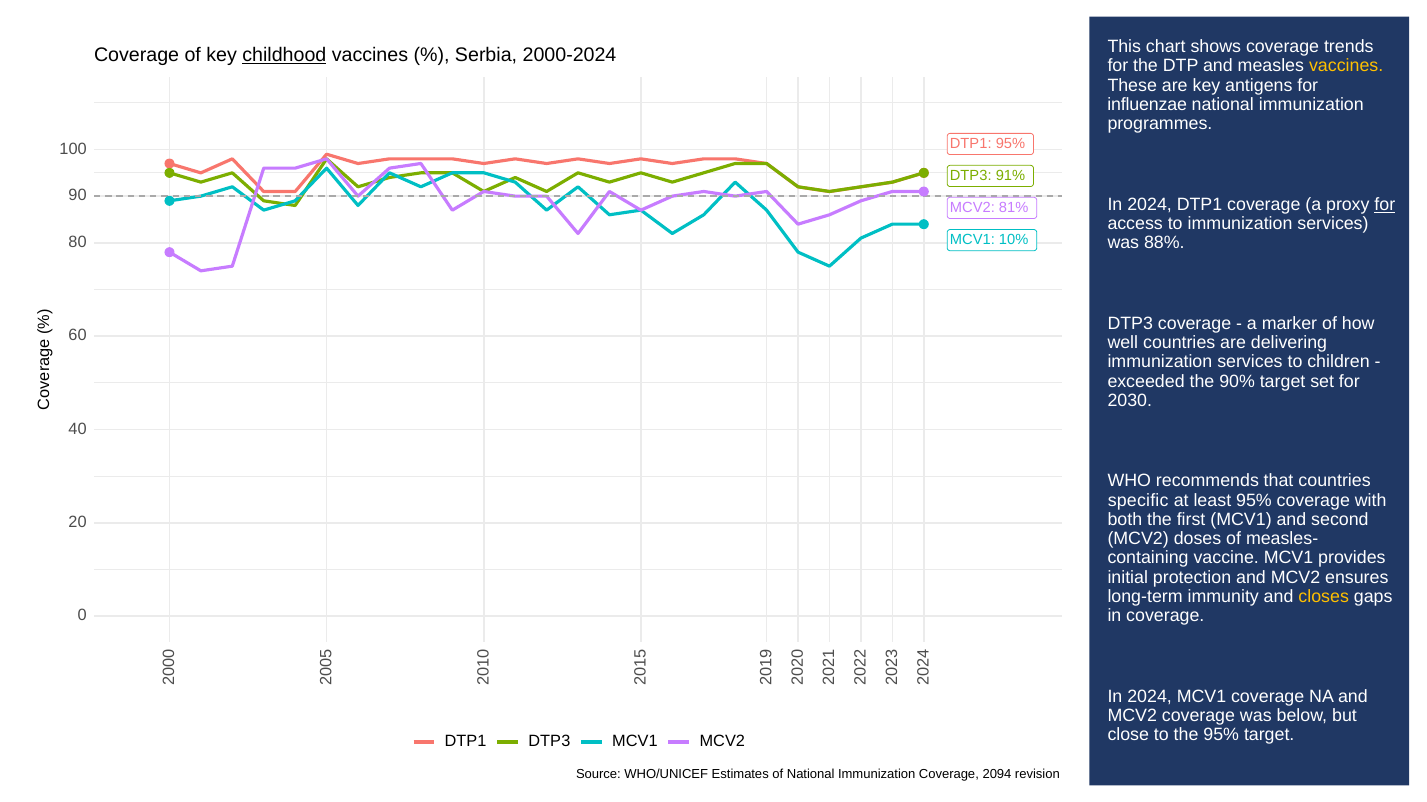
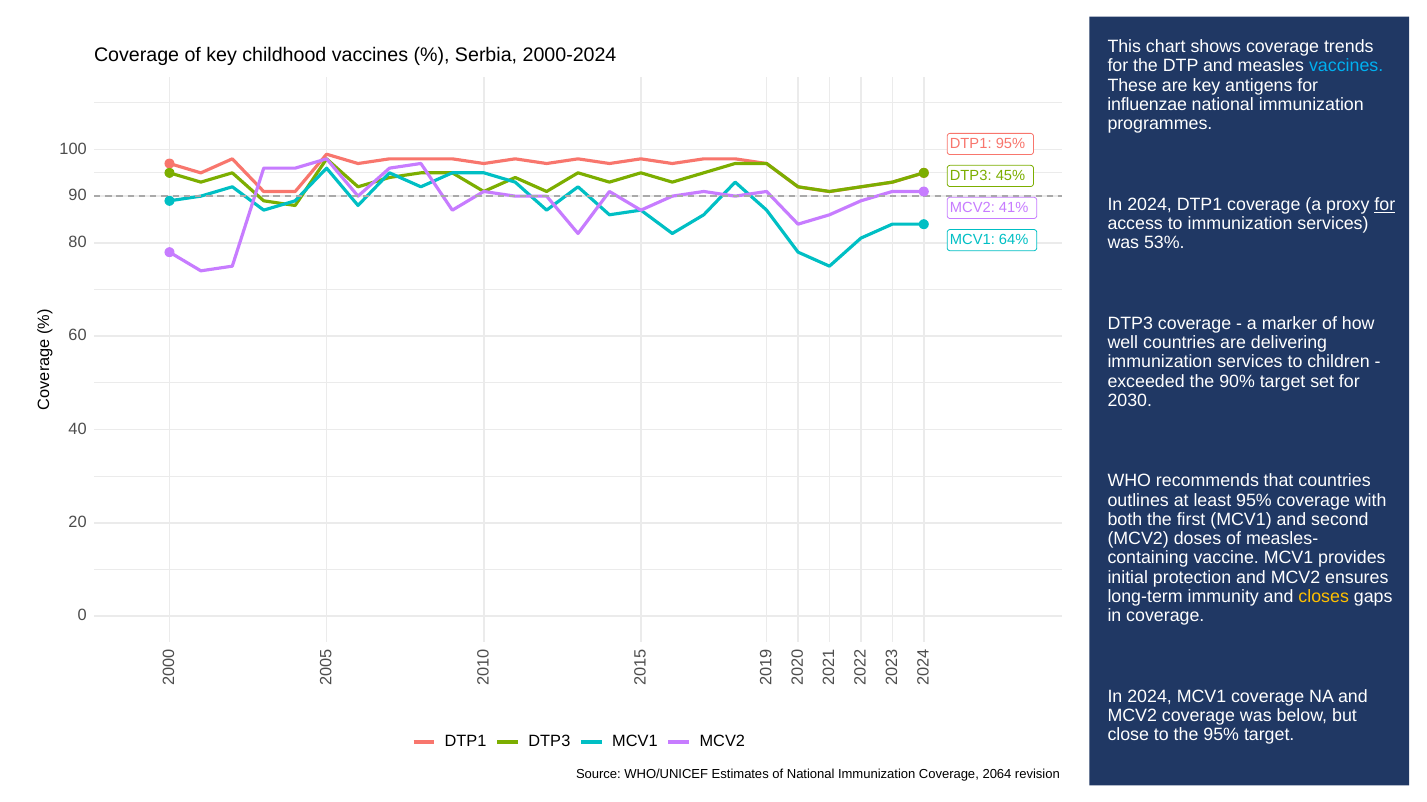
childhood underline: present -> none
vaccines at (1346, 66) colour: yellow -> light blue
91%: 91% -> 45%
81%: 81% -> 41%
10%: 10% -> 64%
88%: 88% -> 53%
specific: specific -> outlines
2094: 2094 -> 2064
